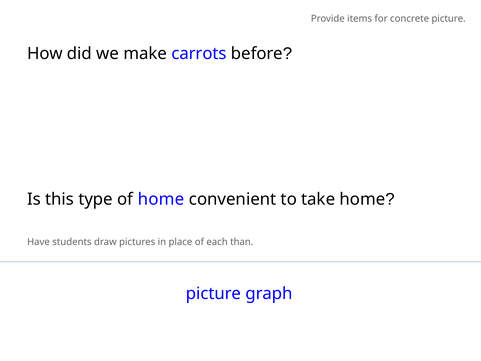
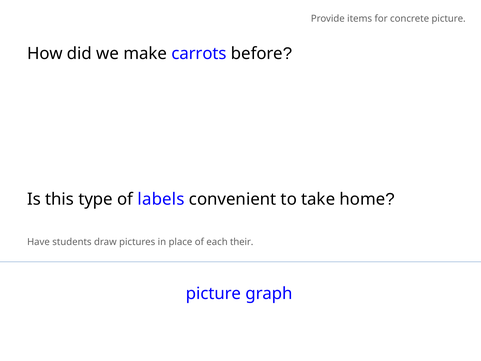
of home: home -> labels
than: than -> their
